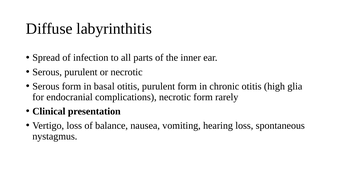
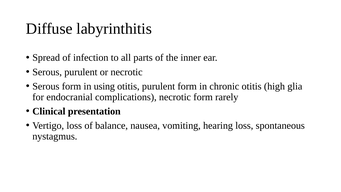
basal: basal -> using
